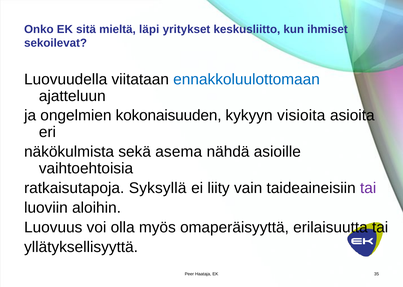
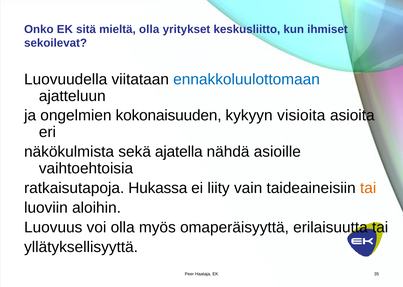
mieltä läpi: läpi -> olla
asema: asema -> ajatella
Syksyllä: Syksyllä -> Hukassa
tai at (368, 188) colour: purple -> orange
